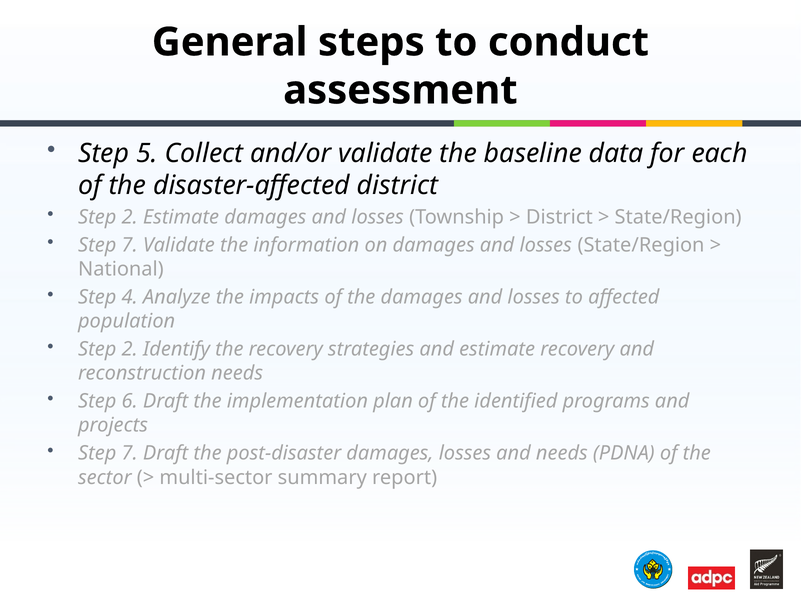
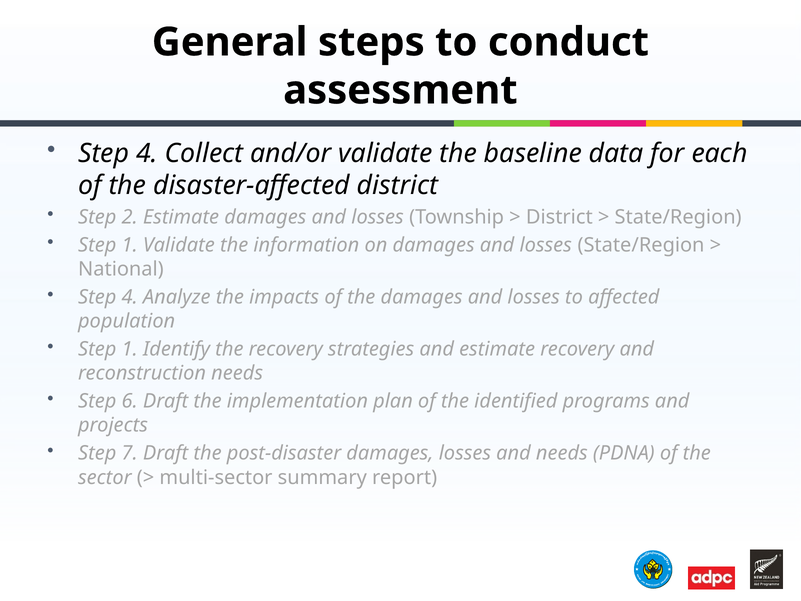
5 at (147, 153): 5 -> 4
7 at (130, 245): 7 -> 1
2 at (130, 349): 2 -> 1
